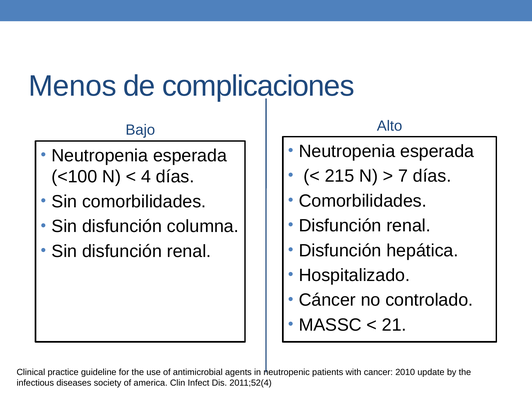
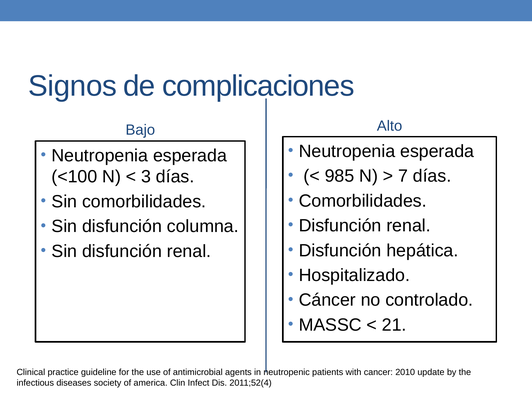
Menos: Menos -> Signos
215: 215 -> 985
4: 4 -> 3
